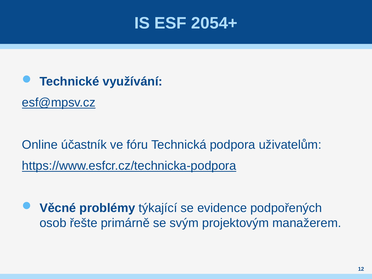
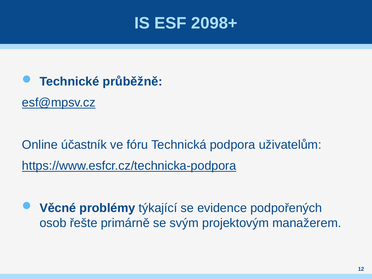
2054+: 2054+ -> 2098+
využívání: využívání -> průběžně
